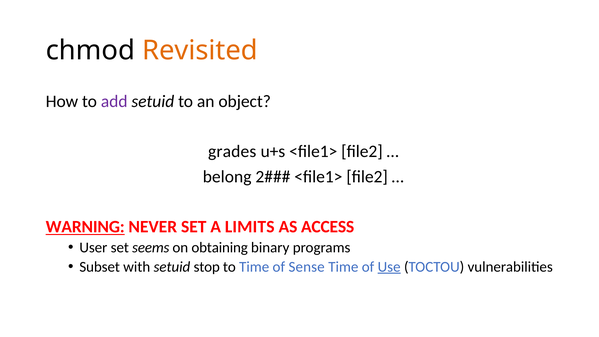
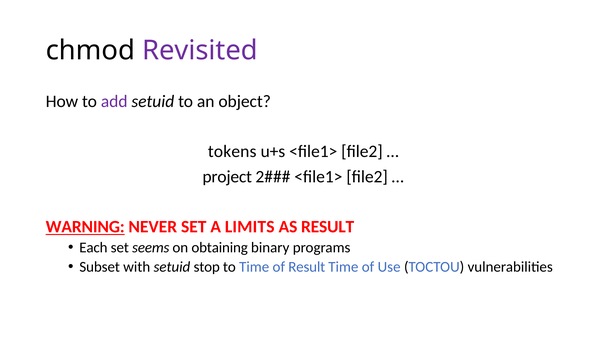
Revisited colour: orange -> purple
grades: grades -> tokens
belong: belong -> project
AS ACCESS: ACCESS -> RESULT
User: User -> Each
of Sense: Sense -> Result
Use underline: present -> none
